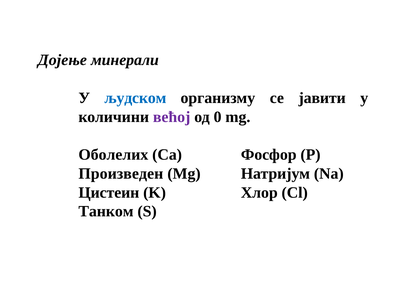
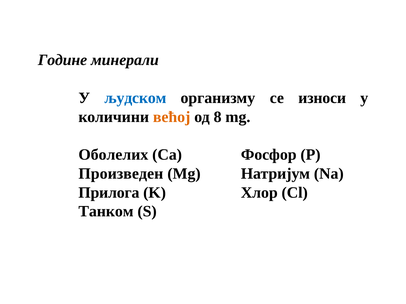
Дојење: Дојење -> Године
јавити: јавити -> износи
већој colour: purple -> orange
0: 0 -> 8
Цистеин: Цистеин -> Прилога
